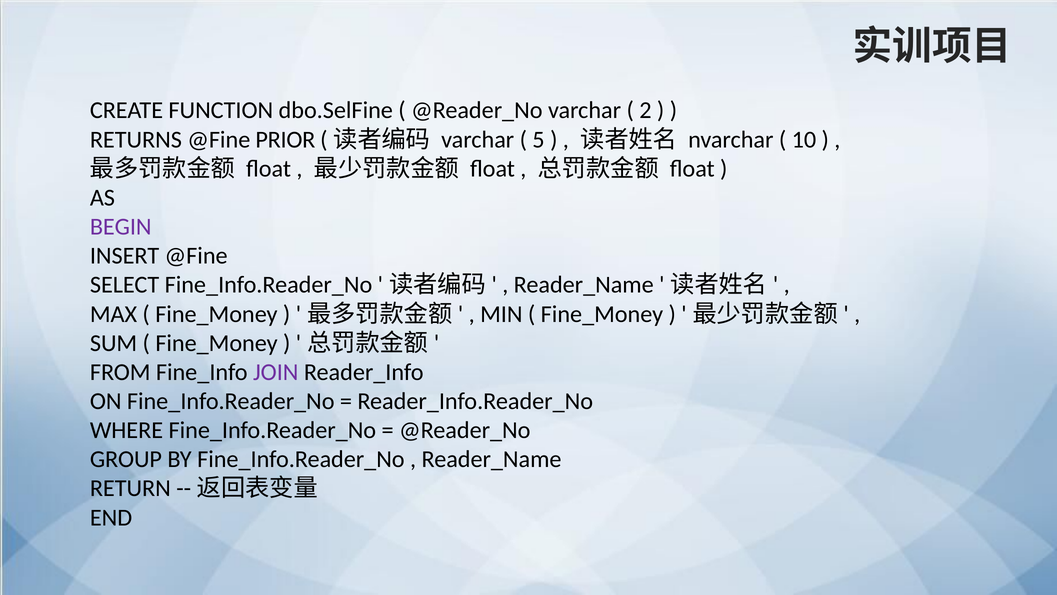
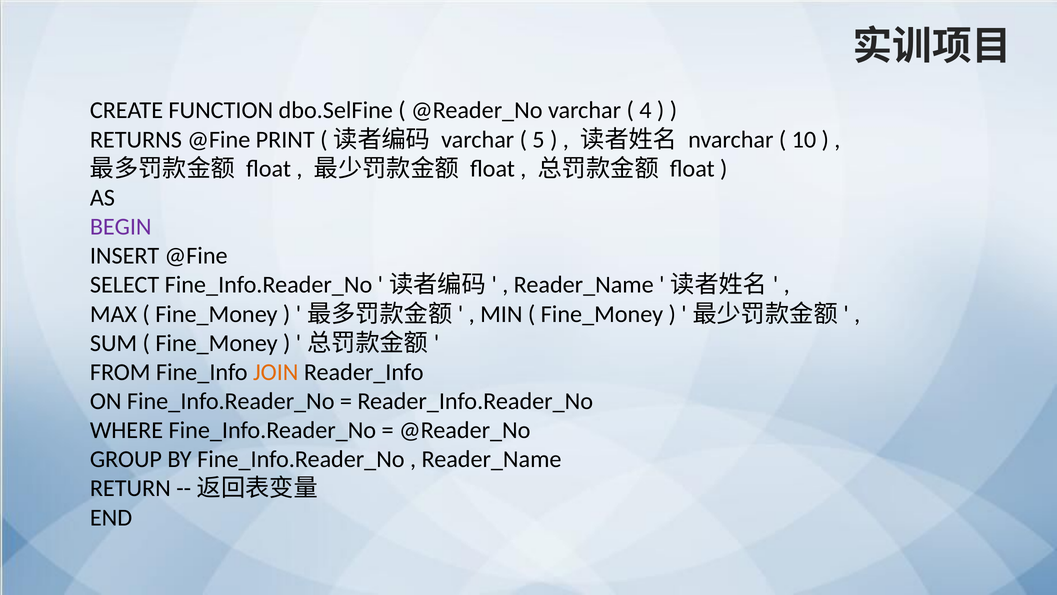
2: 2 -> 4
PRIOR: PRIOR -> PRINT
JOIN colour: purple -> orange
